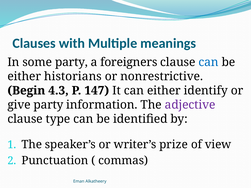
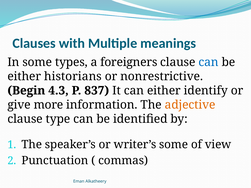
some party: party -> types
147: 147 -> 837
give party: party -> more
adjective colour: purple -> orange
writer’s prize: prize -> some
